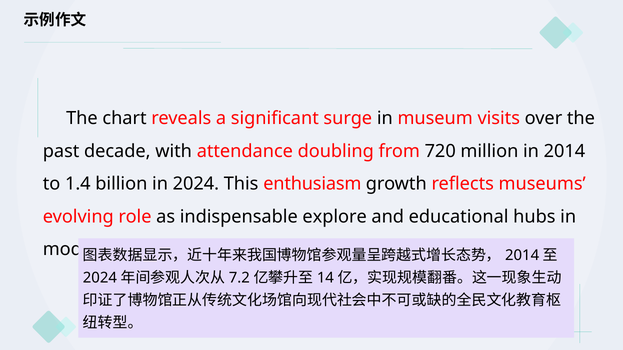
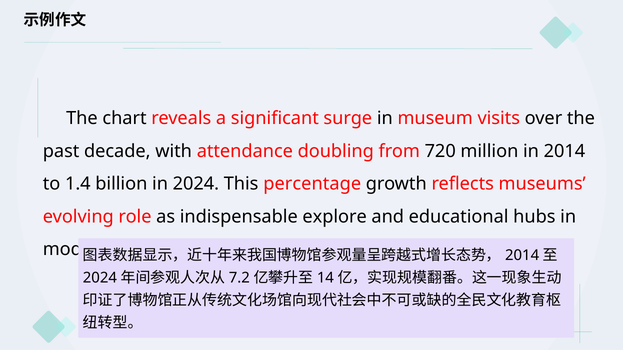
enthusiasm: enthusiasm -> percentage
